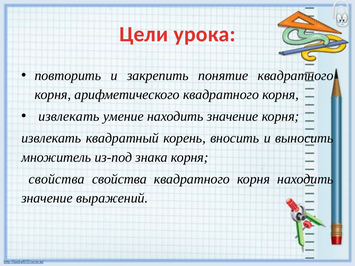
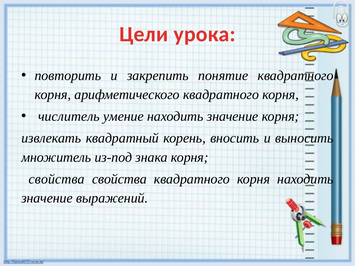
извлекать at (69, 116): извлекать -> числитель
